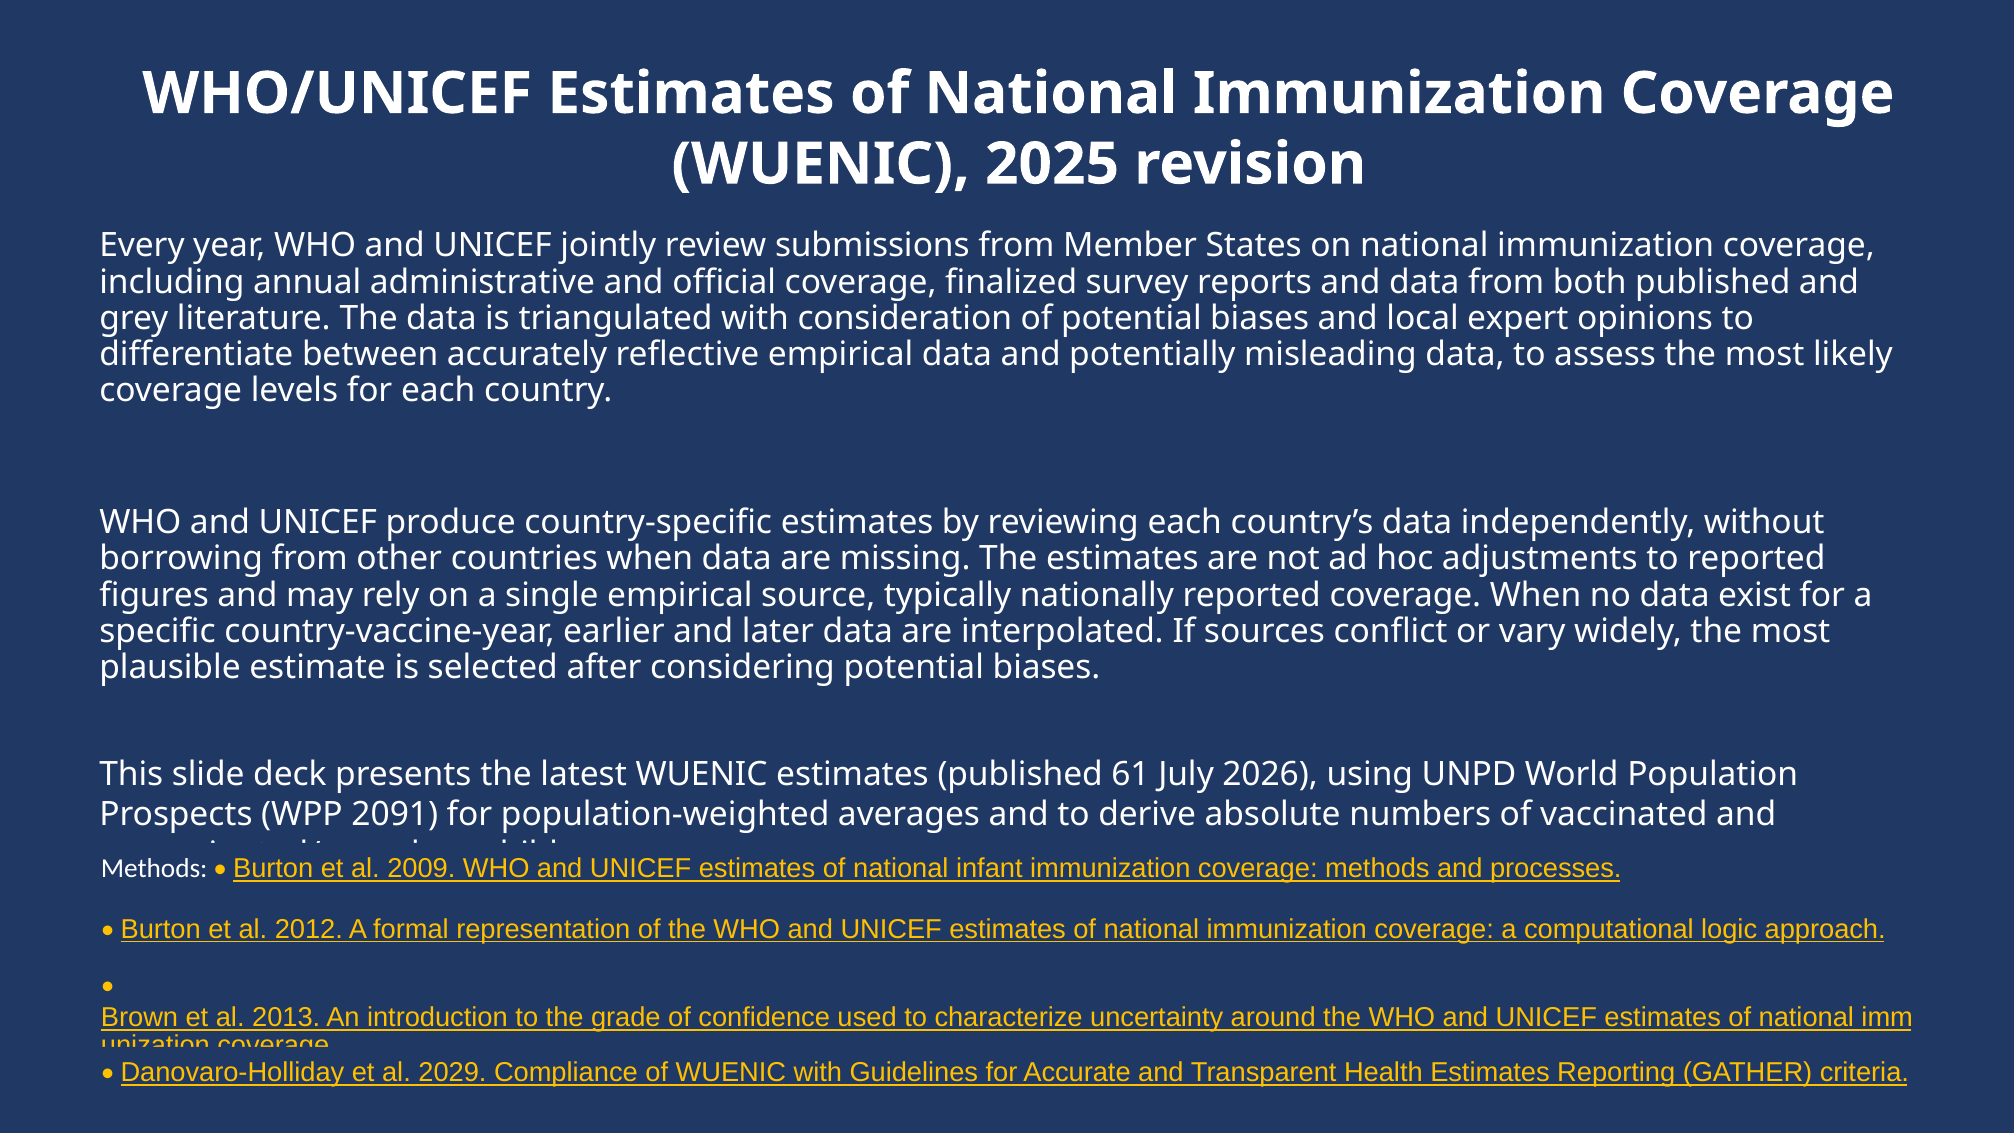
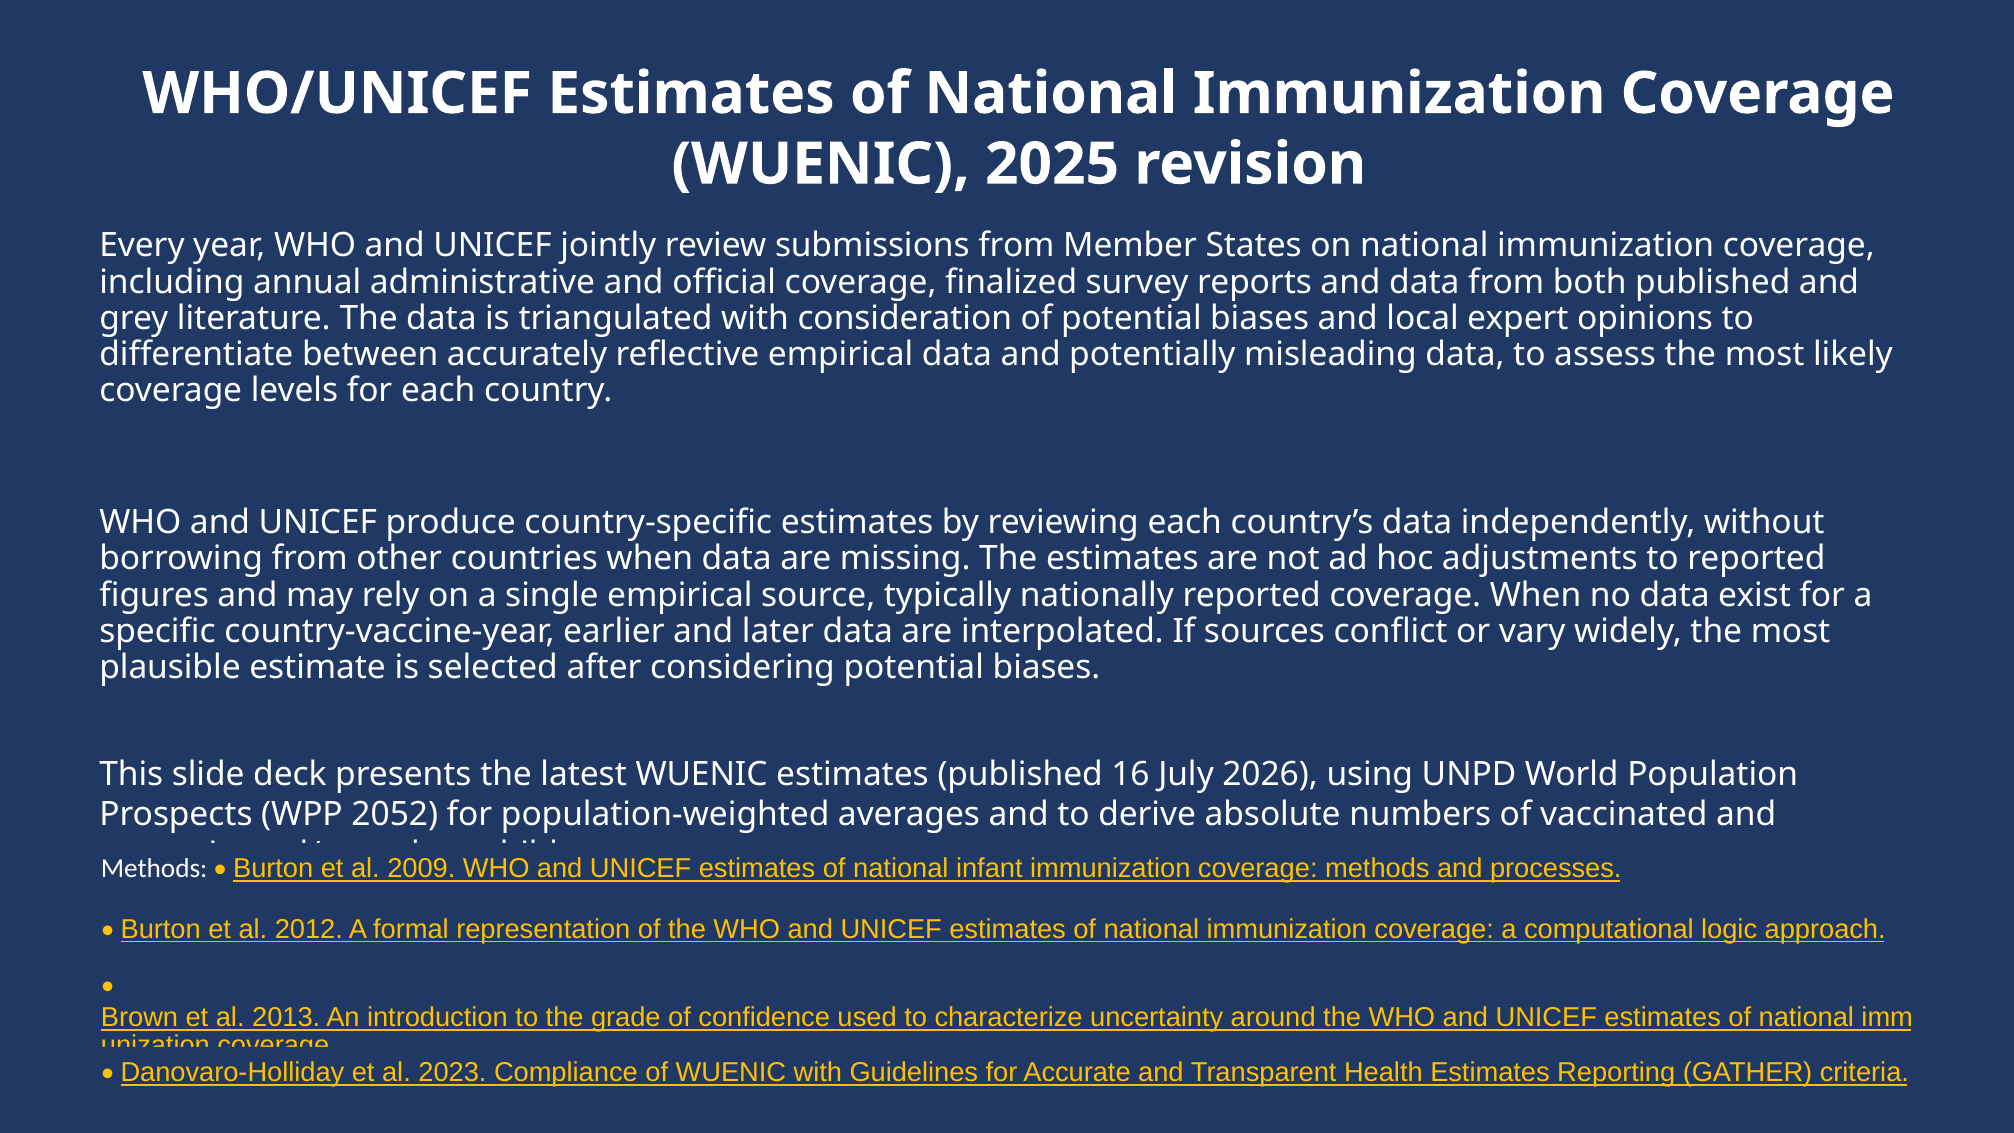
61: 61 -> 16
2091: 2091 -> 2052
2029: 2029 -> 2023
